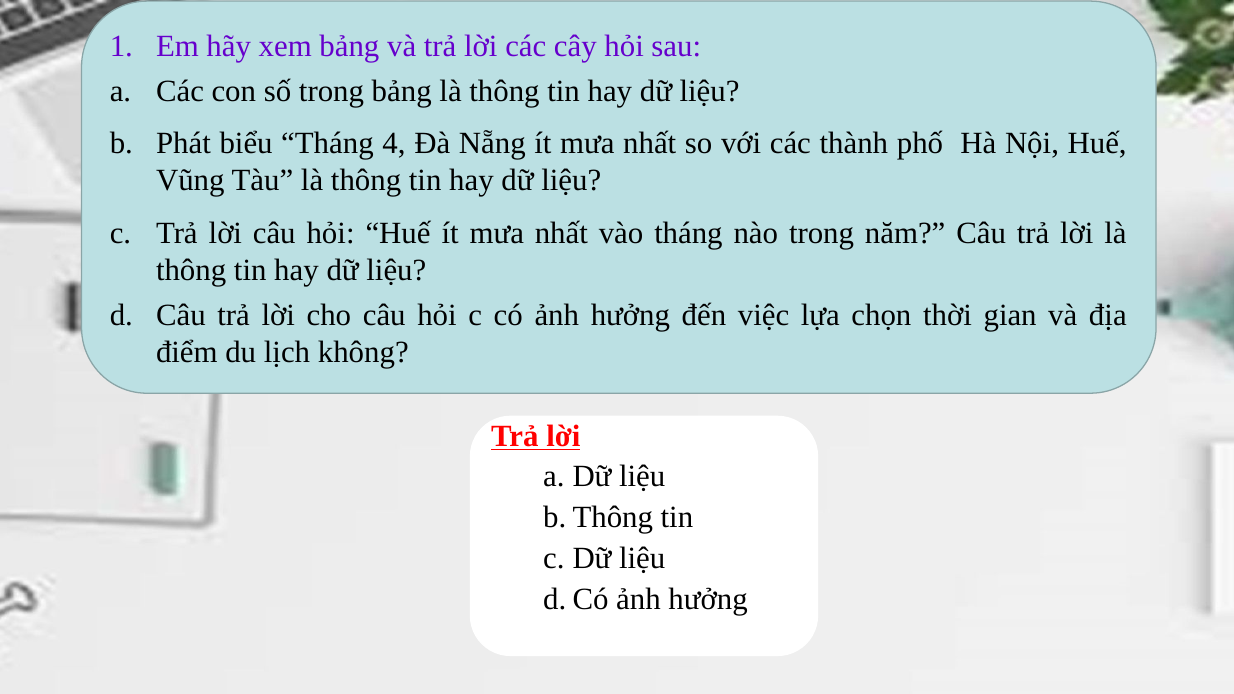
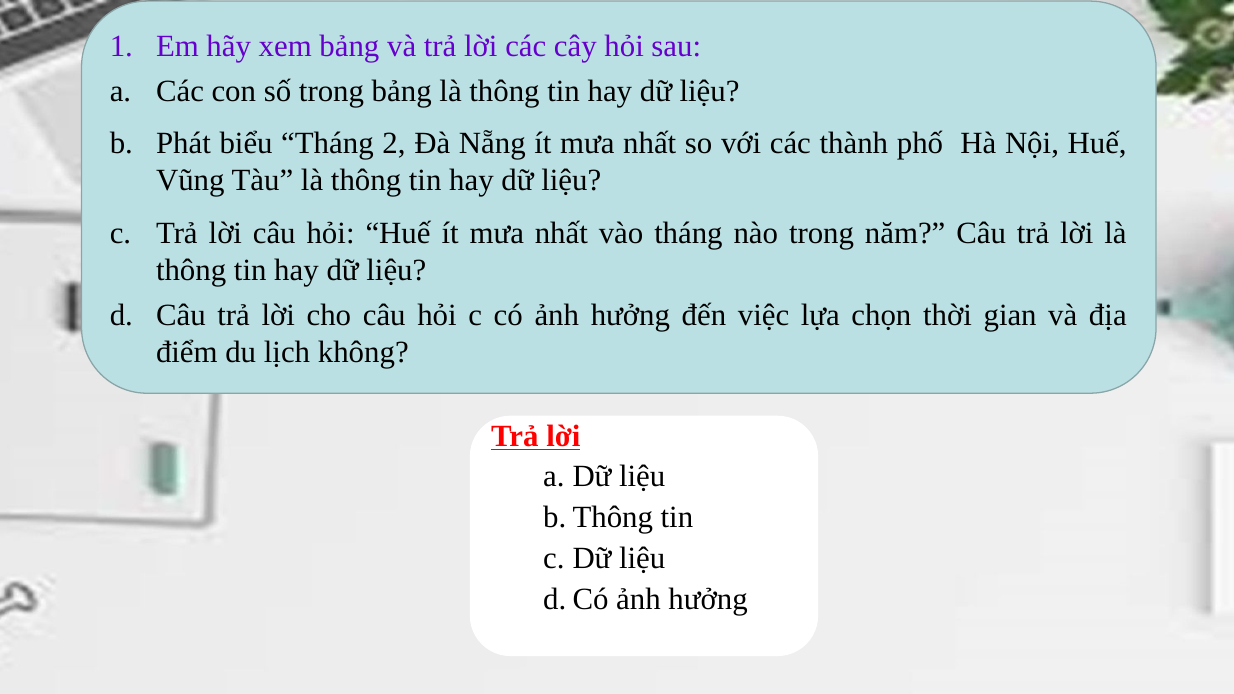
4: 4 -> 2
